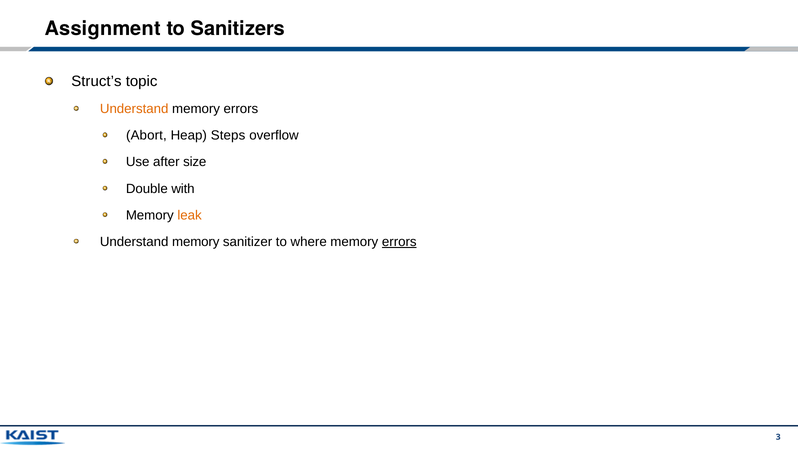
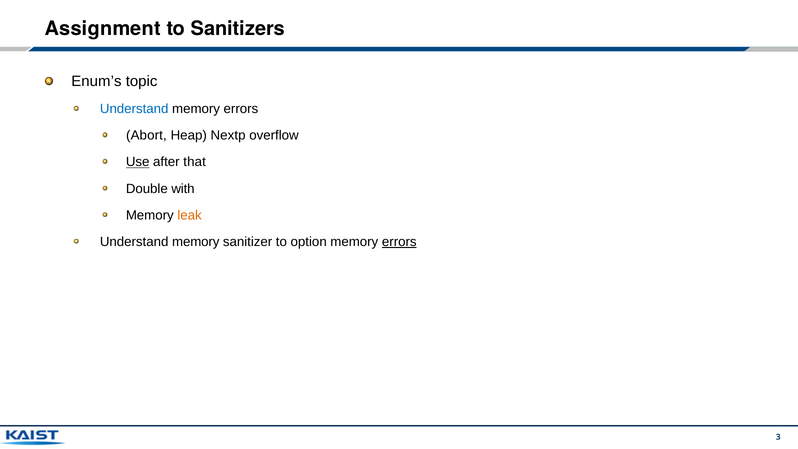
Struct’s: Struct’s -> Enum’s
Understand at (134, 109) colour: orange -> blue
Steps: Steps -> Nextp
Use underline: none -> present
size: size -> that
where: where -> option
